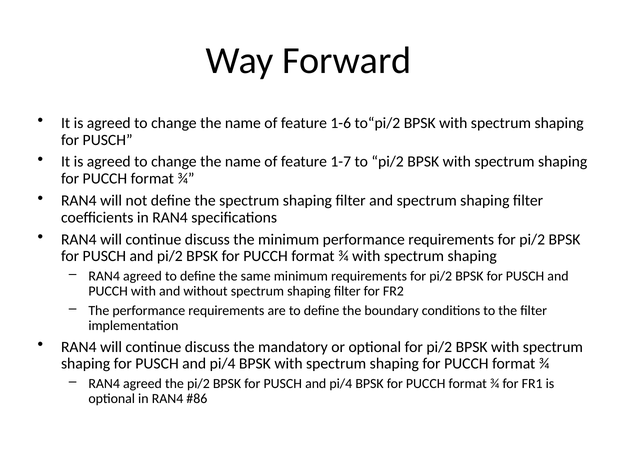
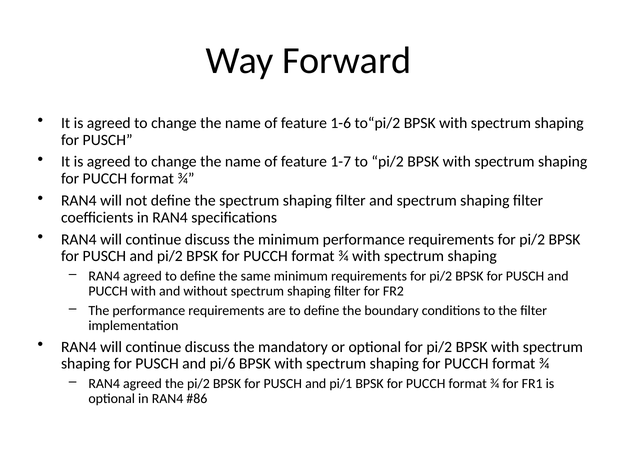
pi/4 at (223, 364): pi/4 -> pi/6
pi/4 at (341, 384): pi/4 -> pi/1
